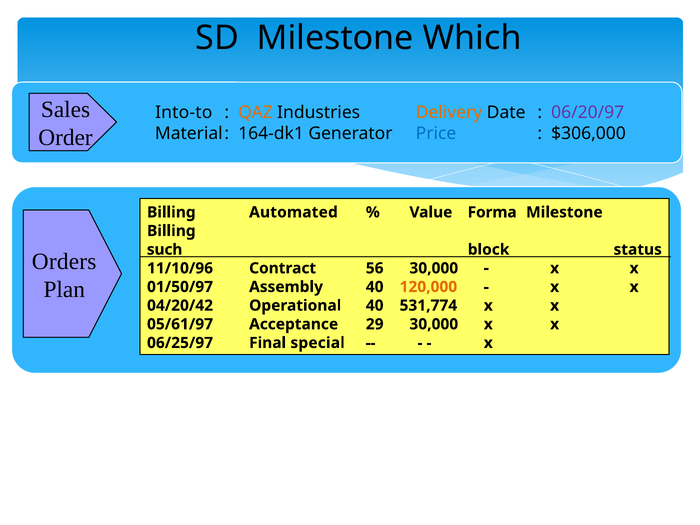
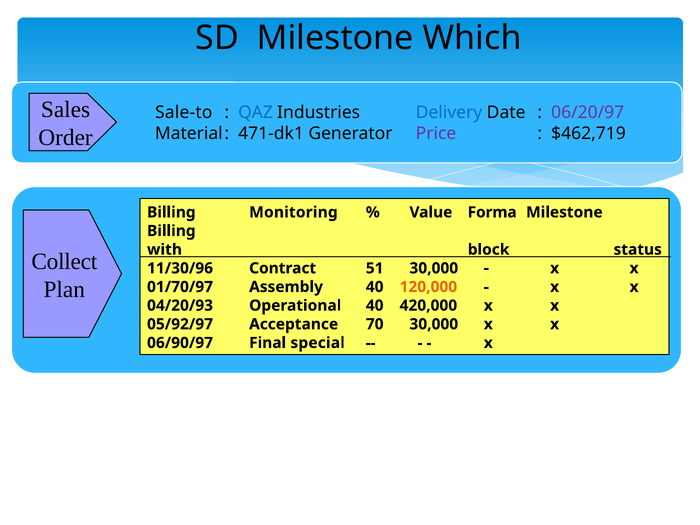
Into-to: Into-to -> Sale-to
QAZ colour: orange -> blue
Delivery colour: orange -> blue
164-dk1: 164-dk1 -> 471-dk1
Price colour: blue -> purple
$306,000: $306,000 -> $462,719
Automated: Automated -> Monitoring
such: such -> with
Orders: Orders -> Collect
11/10/96: 11/10/96 -> 11/30/96
56: 56 -> 51
01/50/97: 01/50/97 -> 01/70/97
04/20/42: 04/20/42 -> 04/20/93
531,774: 531,774 -> 420,000
05/61/97: 05/61/97 -> 05/92/97
29: 29 -> 70
06/25/97: 06/25/97 -> 06/90/97
